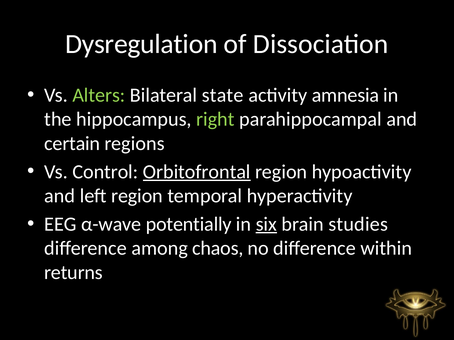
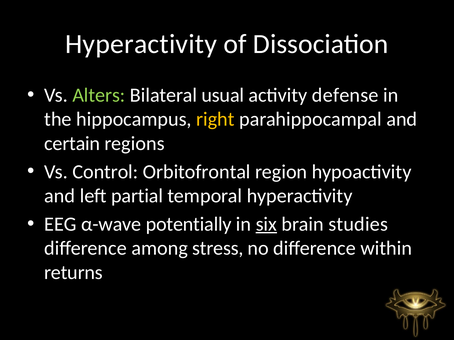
Dysregulation at (141, 44): Dysregulation -> Hyperactivity
state: state -> usual
amnesia: amnesia -> defense
right colour: light green -> yellow
Orbitofrontal underline: present -> none
left region: region -> partial
chaos: chaos -> stress
